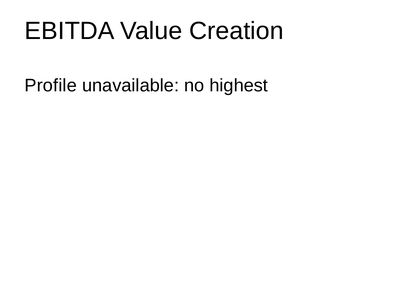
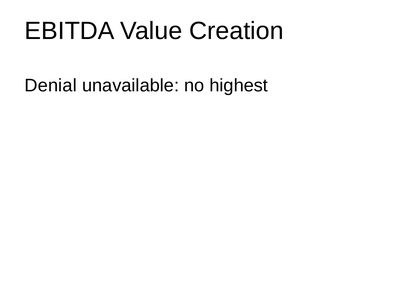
Profile: Profile -> Denial
